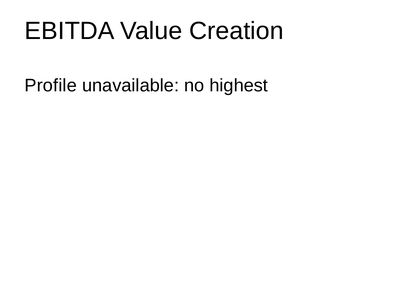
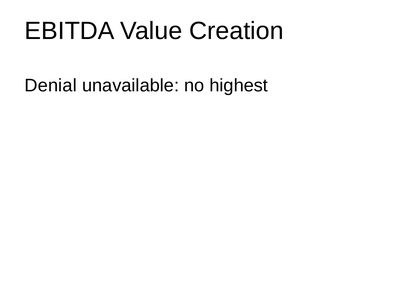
Profile: Profile -> Denial
